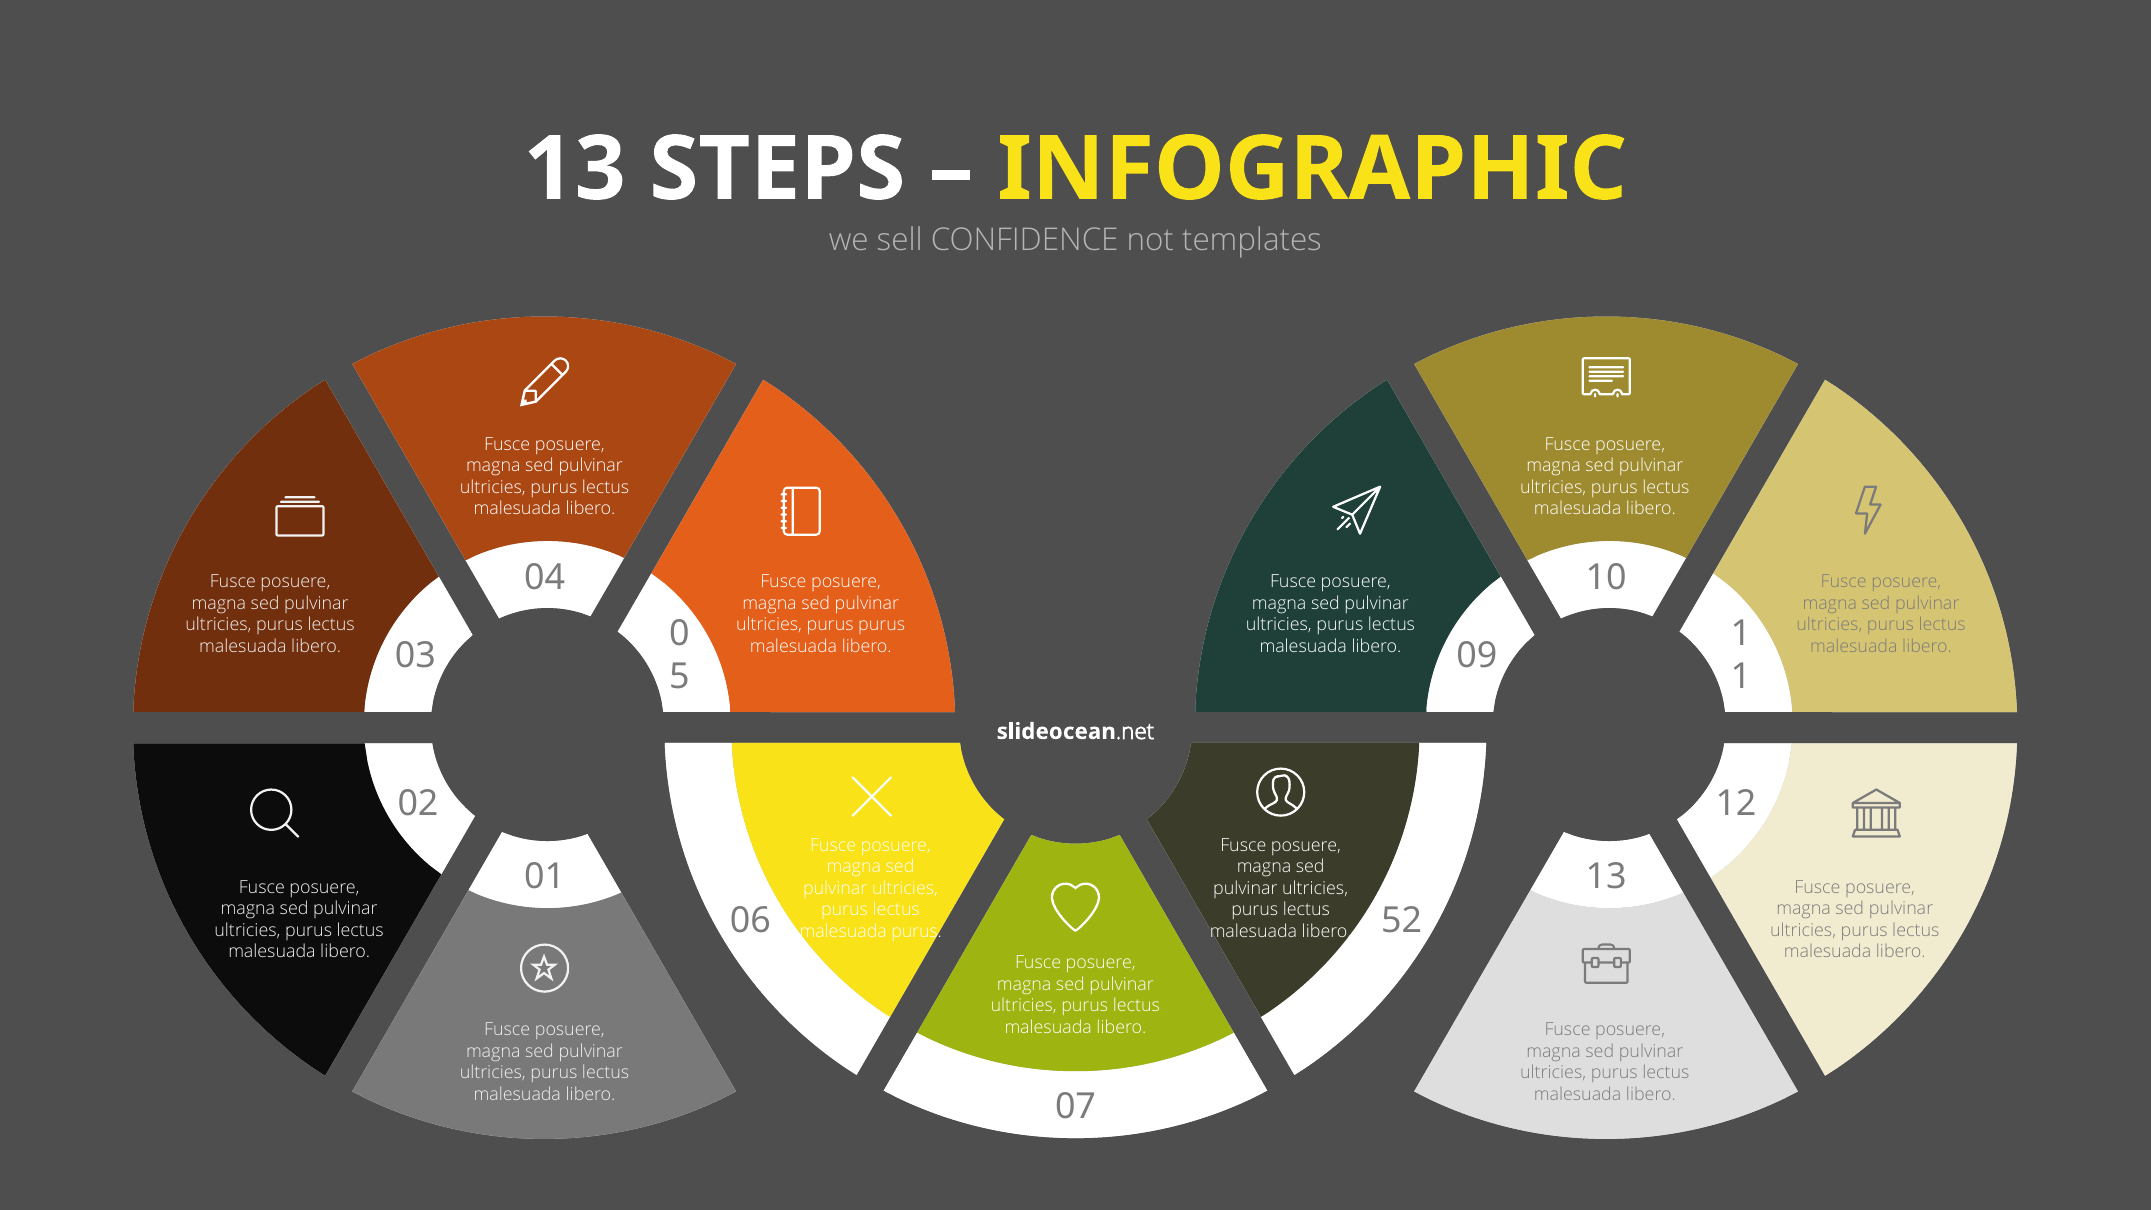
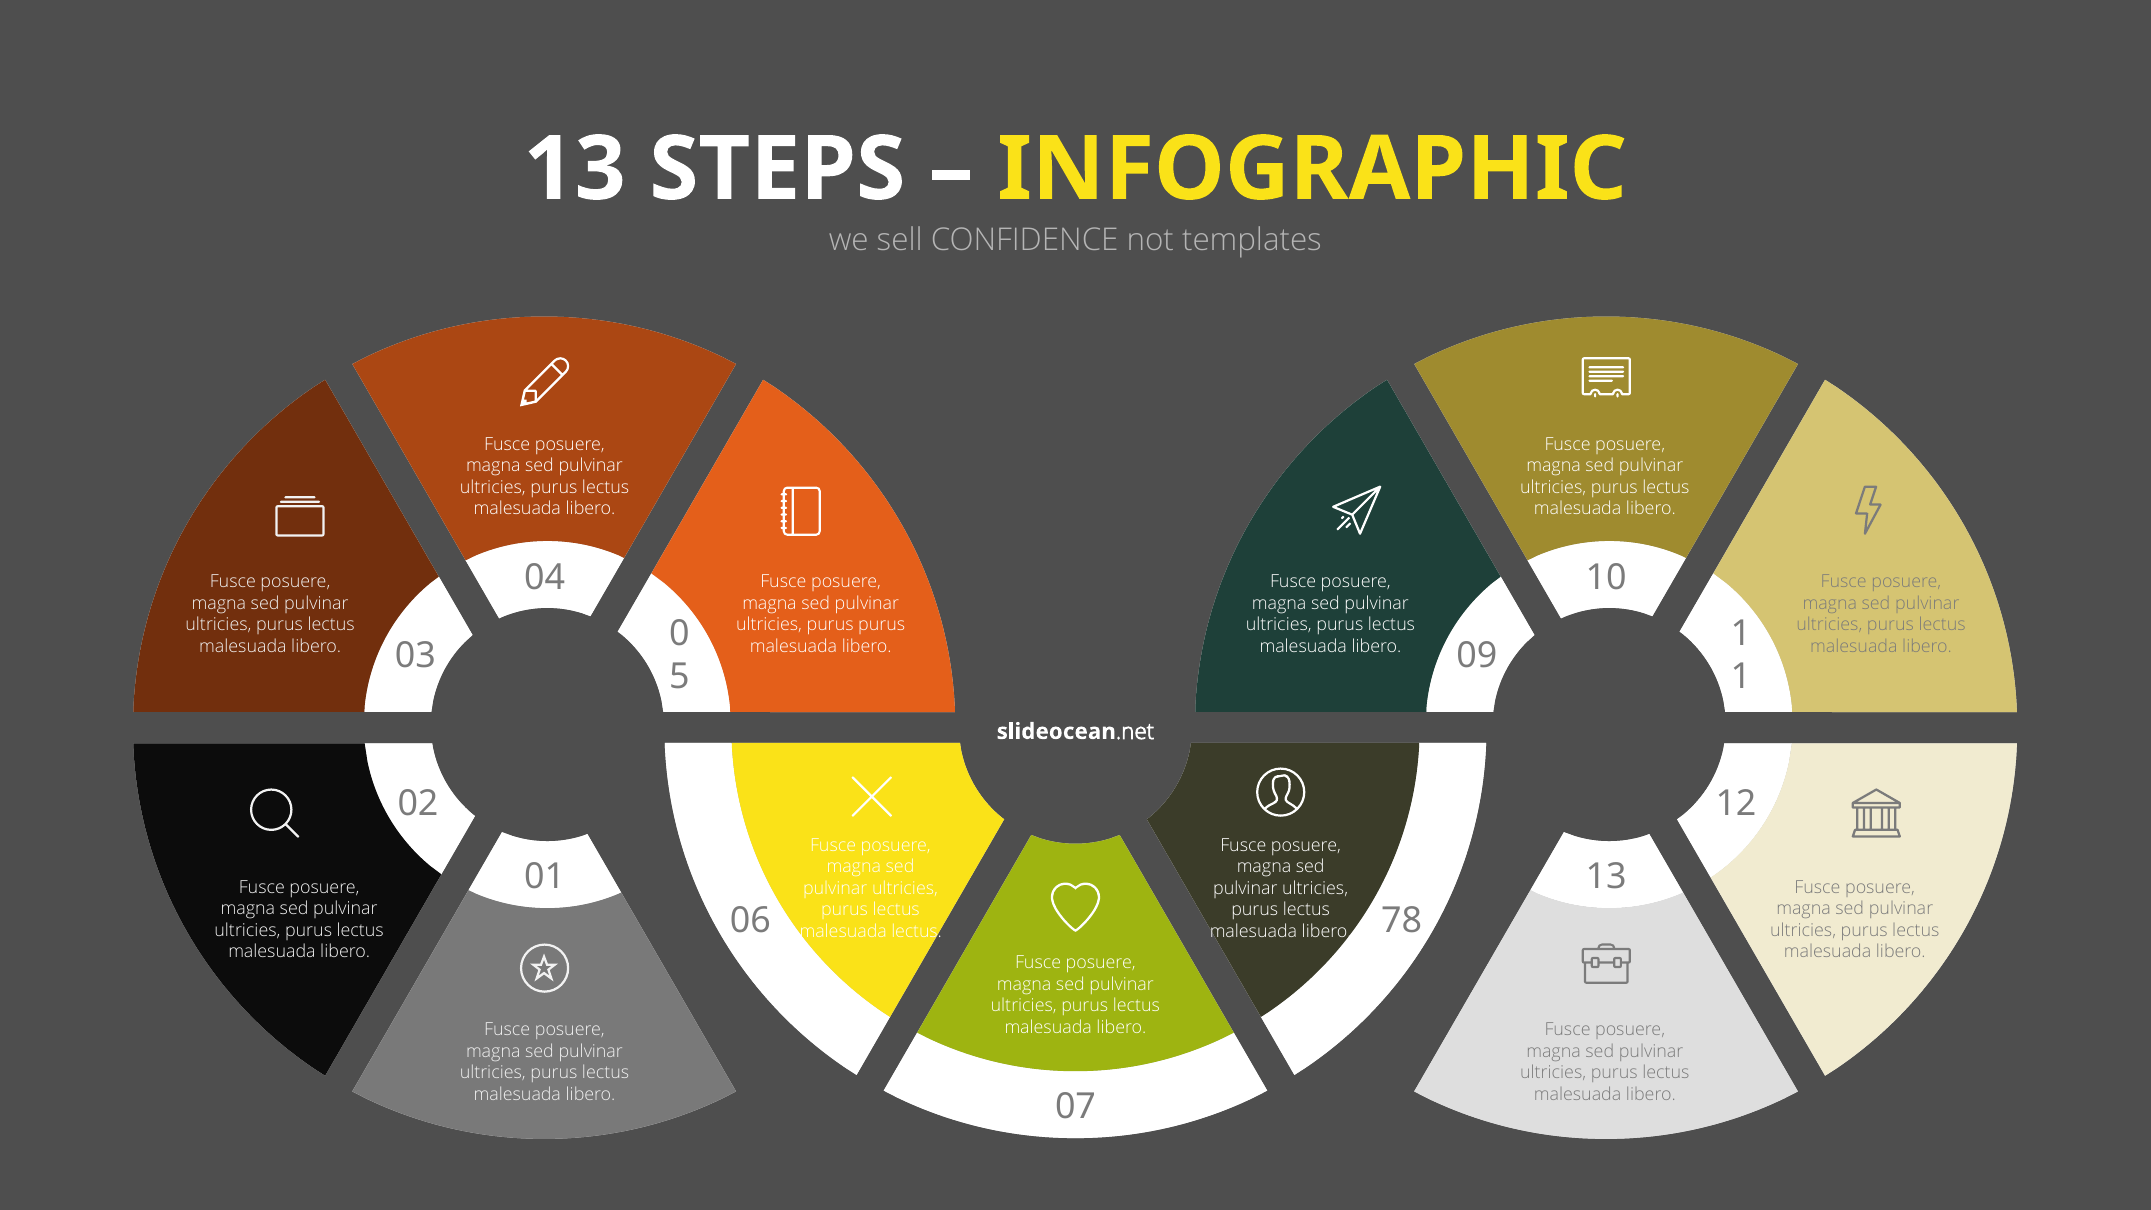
52: 52 -> 78
malesuada purus: purus -> lectus
